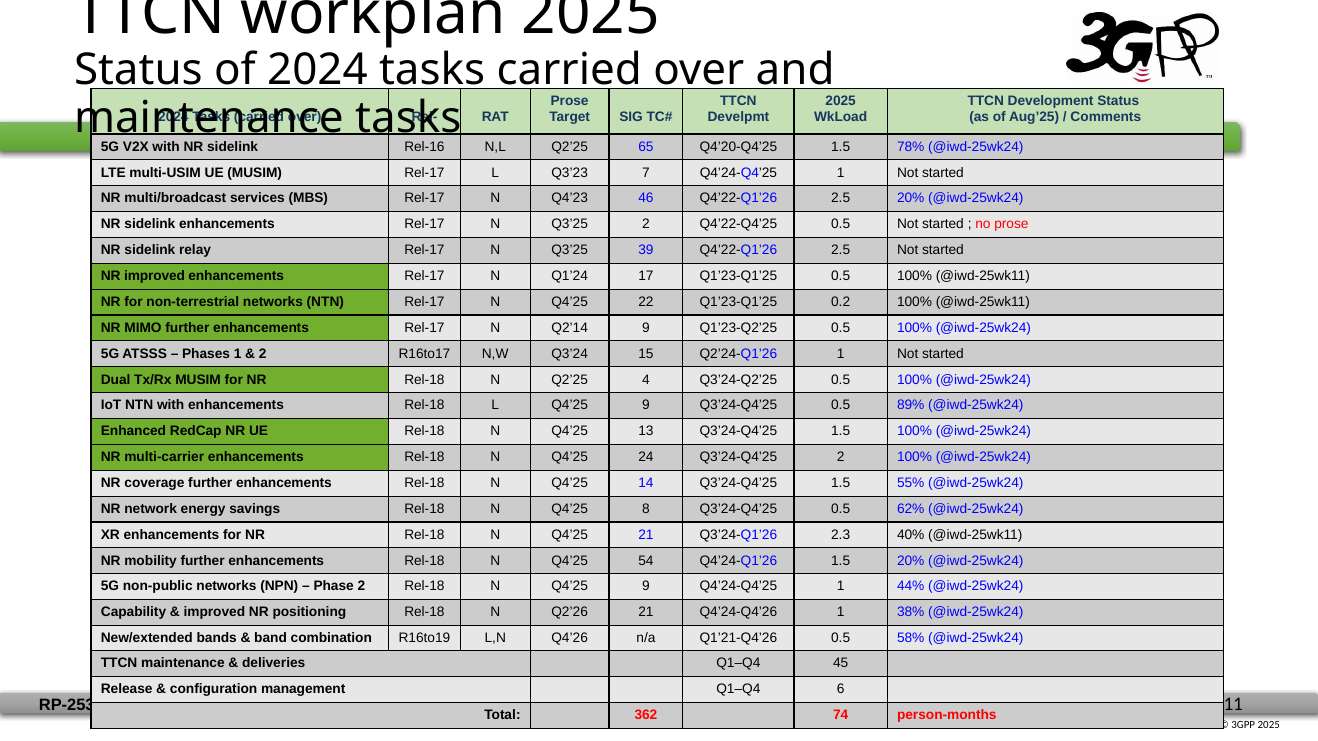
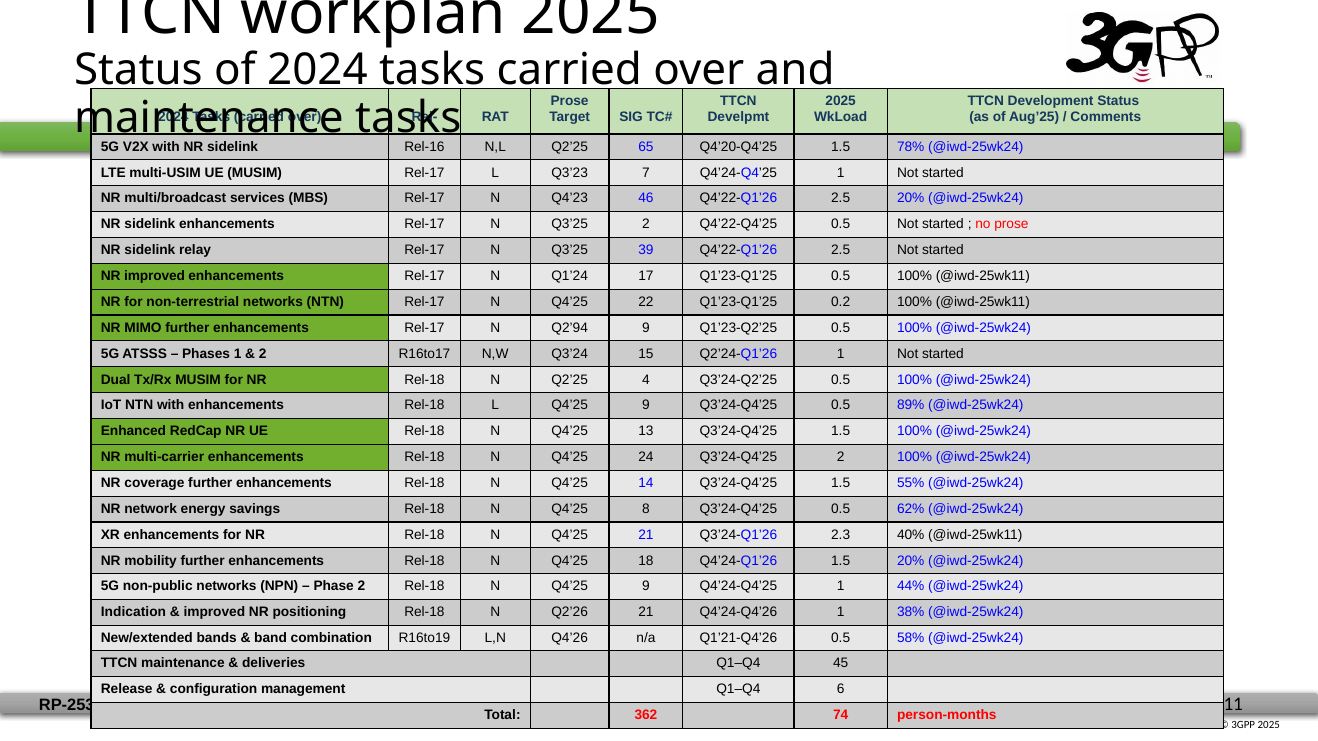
Q2’14: Q2’14 -> Q2’94
54: 54 -> 18
Capability: Capability -> Indication
